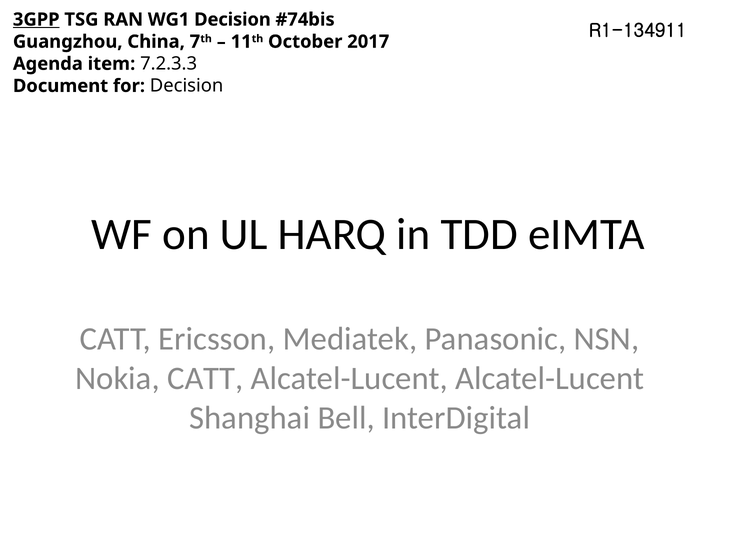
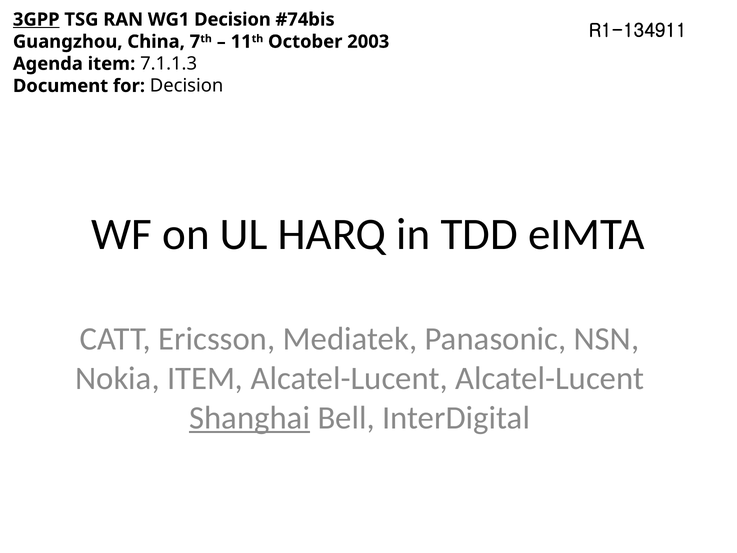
2017: 2017 -> 2003
7.2.3.3: 7.2.3.3 -> 7.1.1.3
Nokia CATT: CATT -> ITEM
Shanghai underline: none -> present
